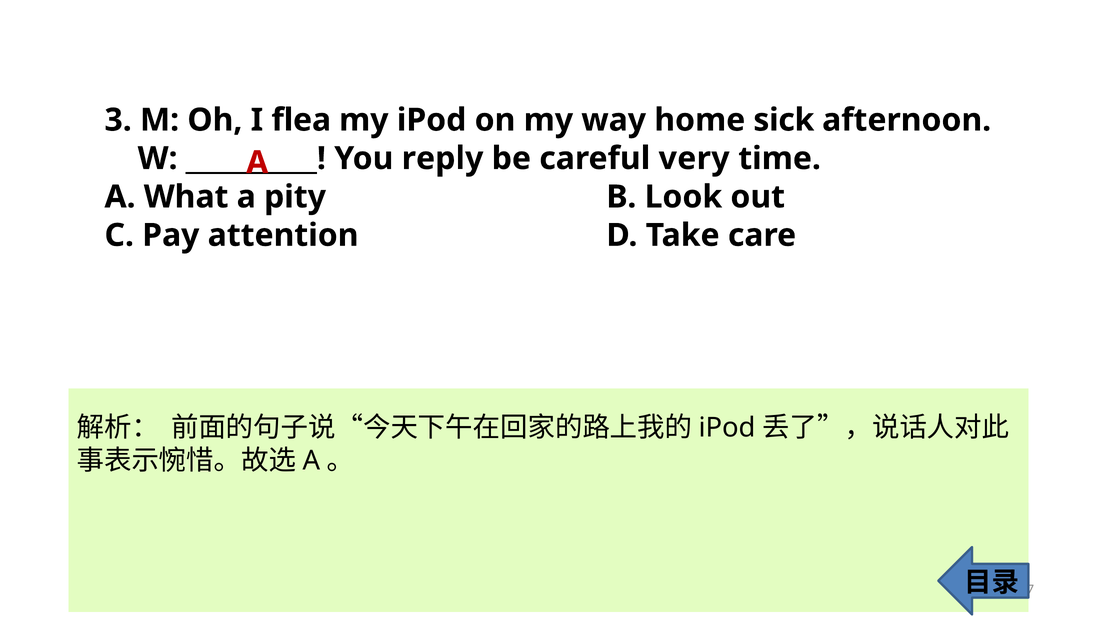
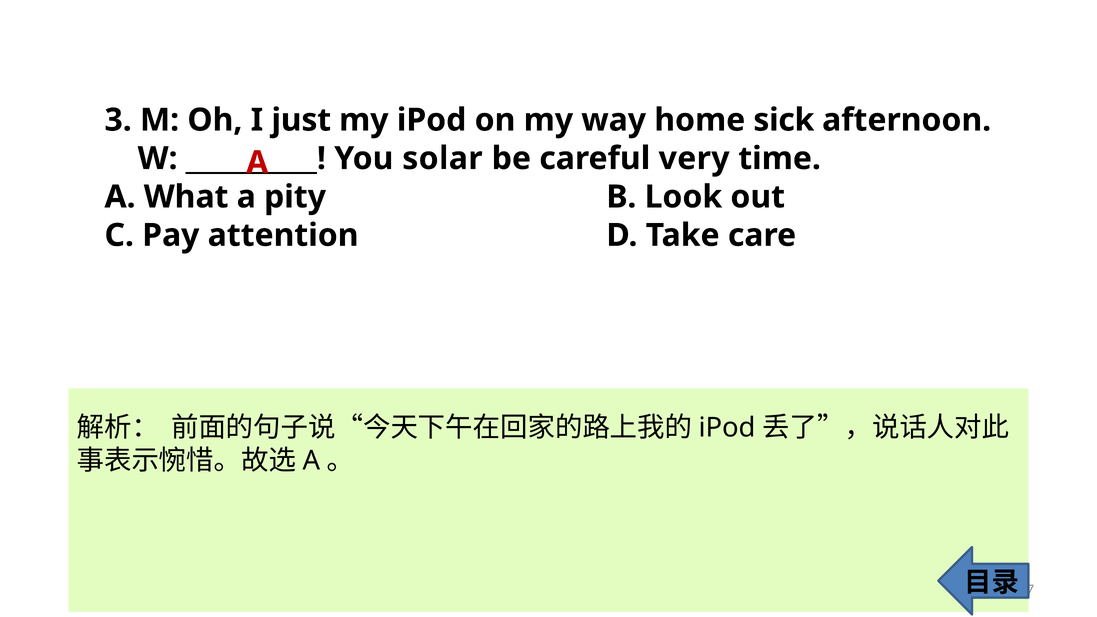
flea: flea -> just
reply: reply -> solar
